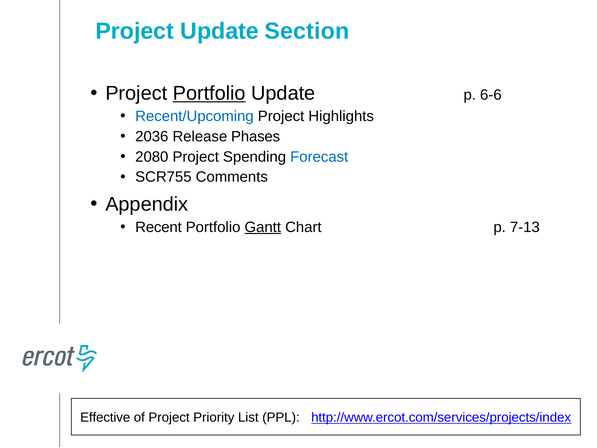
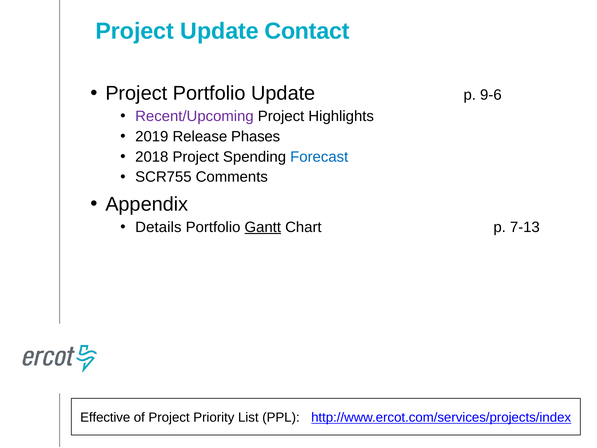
Section: Section -> Contact
Portfolio at (209, 93) underline: present -> none
6-6: 6-6 -> 9-6
Recent/Upcoming colour: blue -> purple
2036: 2036 -> 2019
2080: 2080 -> 2018
Recent: Recent -> Details
